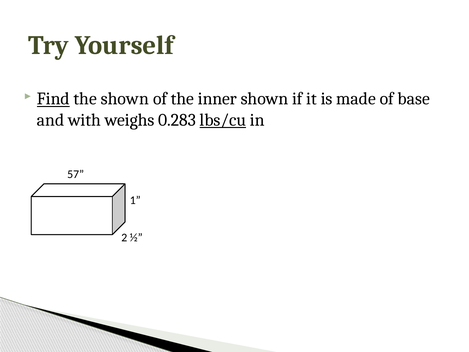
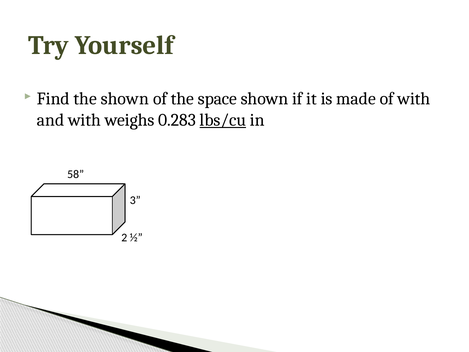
Find underline: present -> none
inner: inner -> space
of base: base -> with
57: 57 -> 58
1: 1 -> 3
